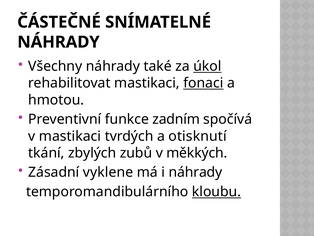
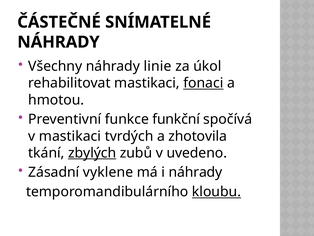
také: také -> linie
úkol underline: present -> none
zadním: zadním -> funkční
otisknutí: otisknutí -> zhotovila
zbylých underline: none -> present
měkkých: měkkých -> uvedeno
